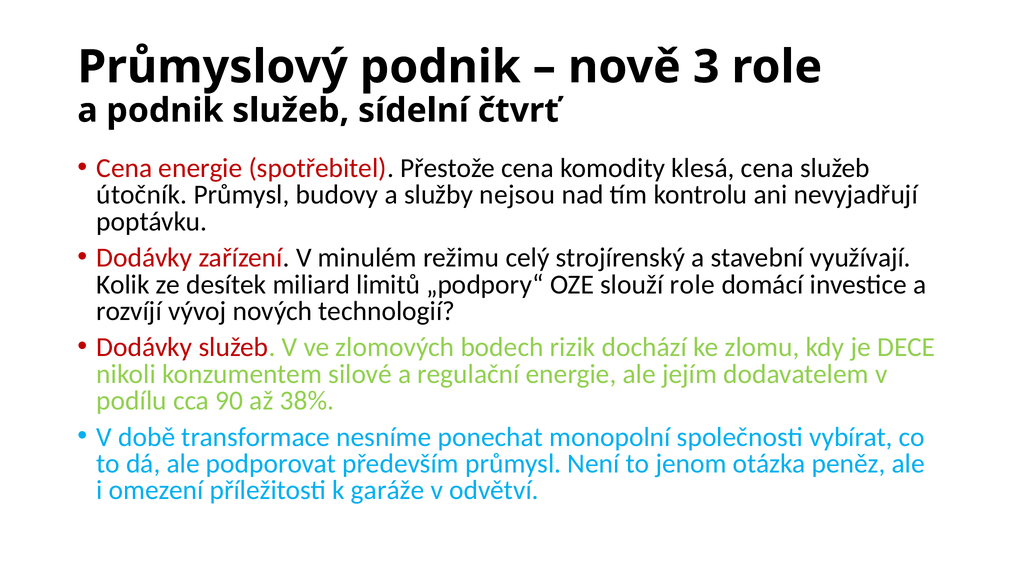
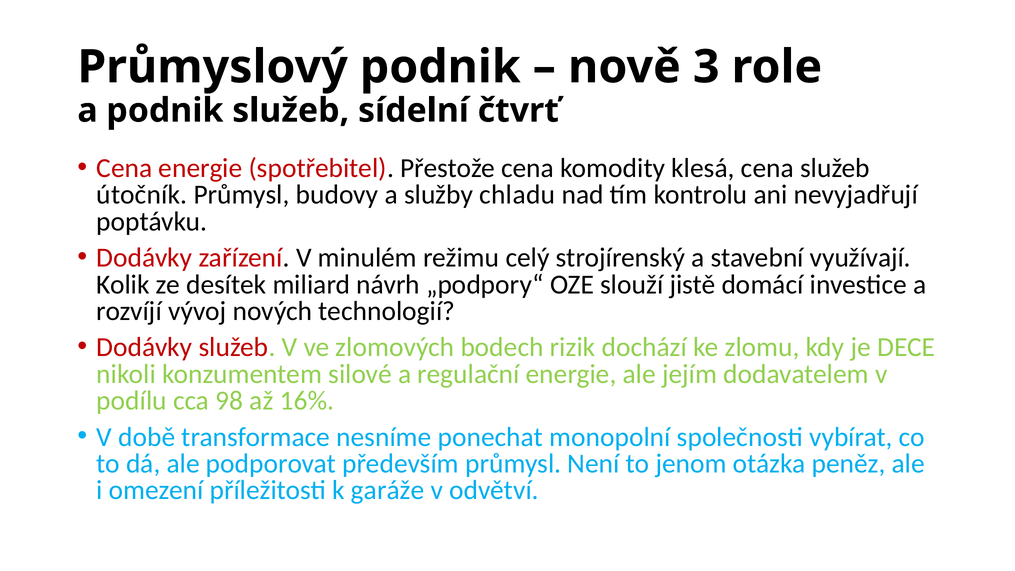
nejsou: nejsou -> chladu
limitů: limitů -> návrh
slouží role: role -> jistě
90: 90 -> 98
38%: 38% -> 16%
